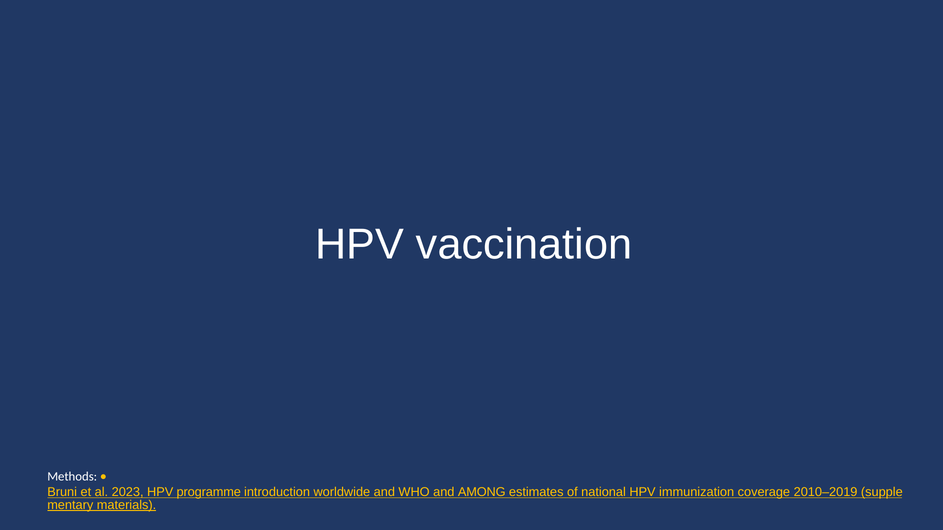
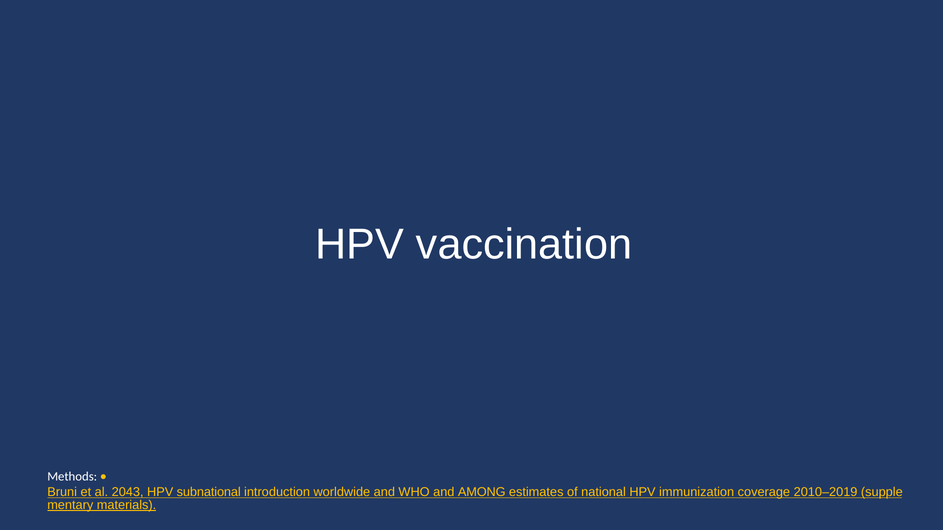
2023: 2023 -> 2043
programme: programme -> subnational
